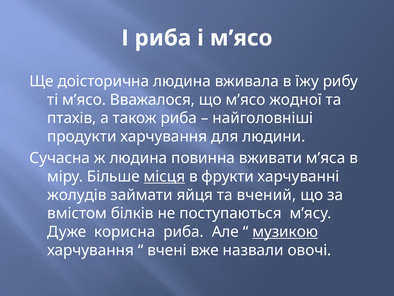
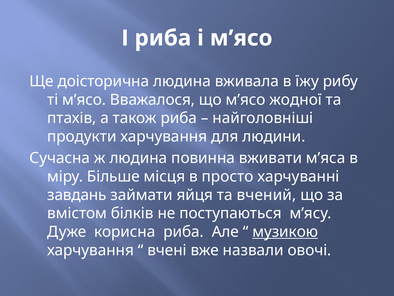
місця underline: present -> none
фрукти: фрукти -> просто
жолудів: жолудів -> завдань
